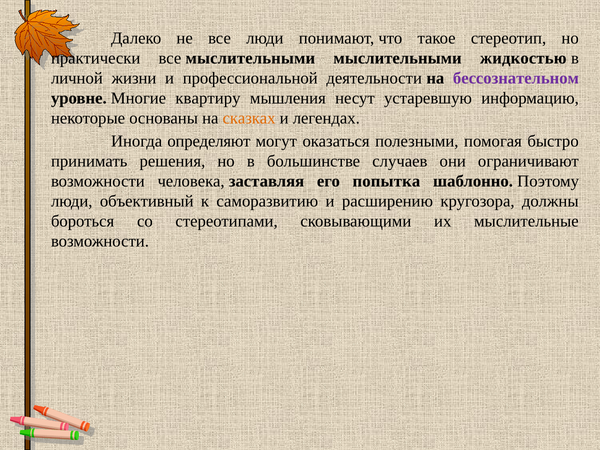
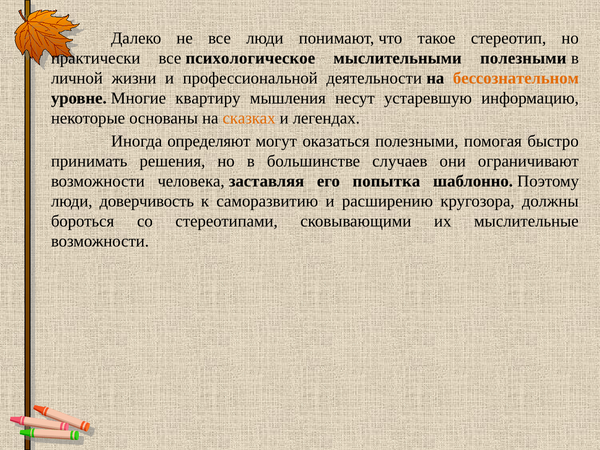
все мыслительными: мыслительными -> психологическое
мыслительными жидкостью: жидкостью -> полезными
бессознательном colour: purple -> orange
объективный: объективный -> доверчивость
